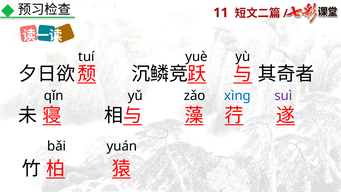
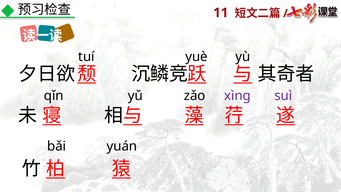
xìnɡ colour: blue -> purple
